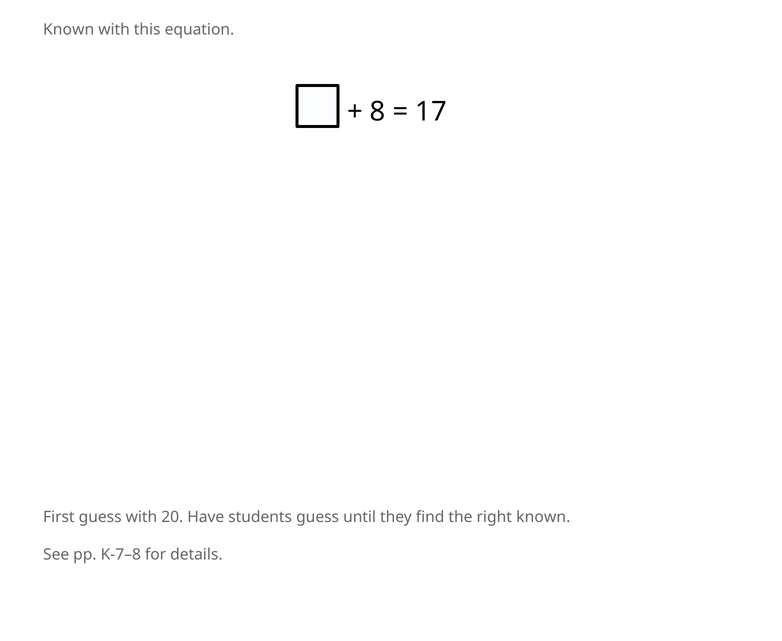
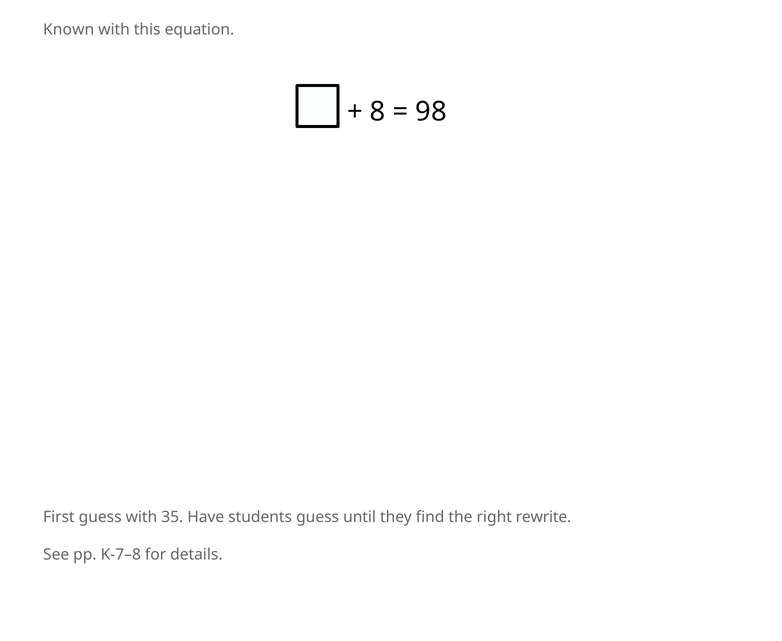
17: 17 -> 98
20: 20 -> 35
right known: known -> rewrite
